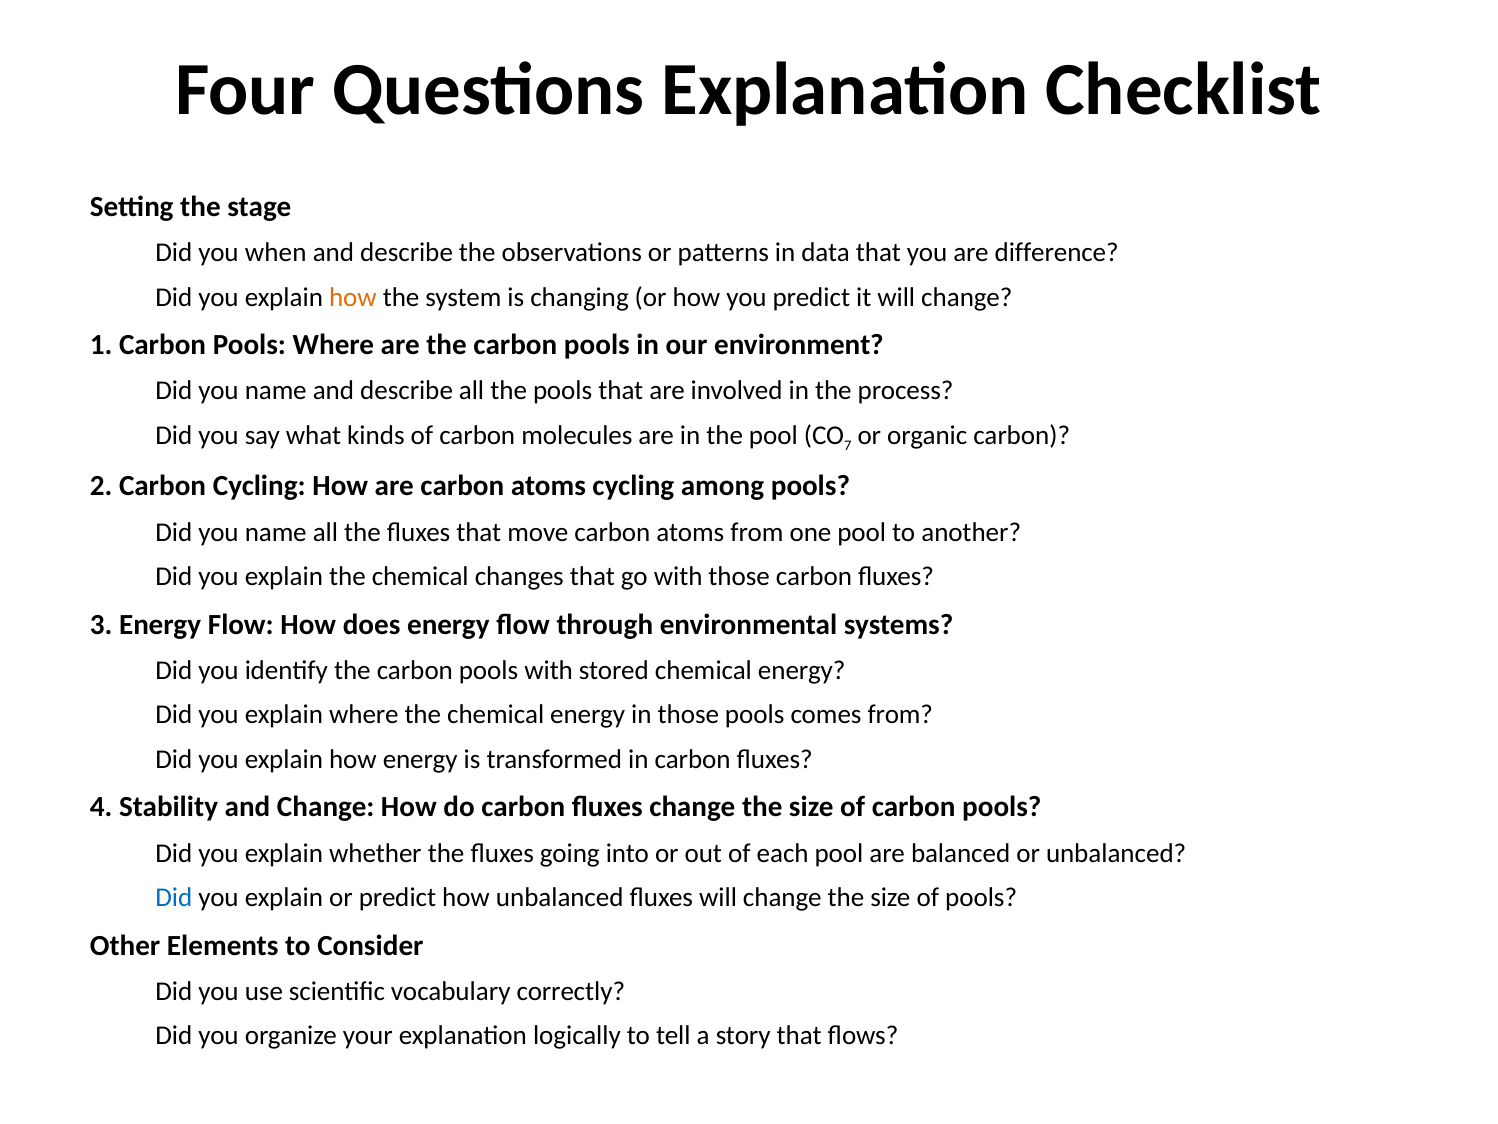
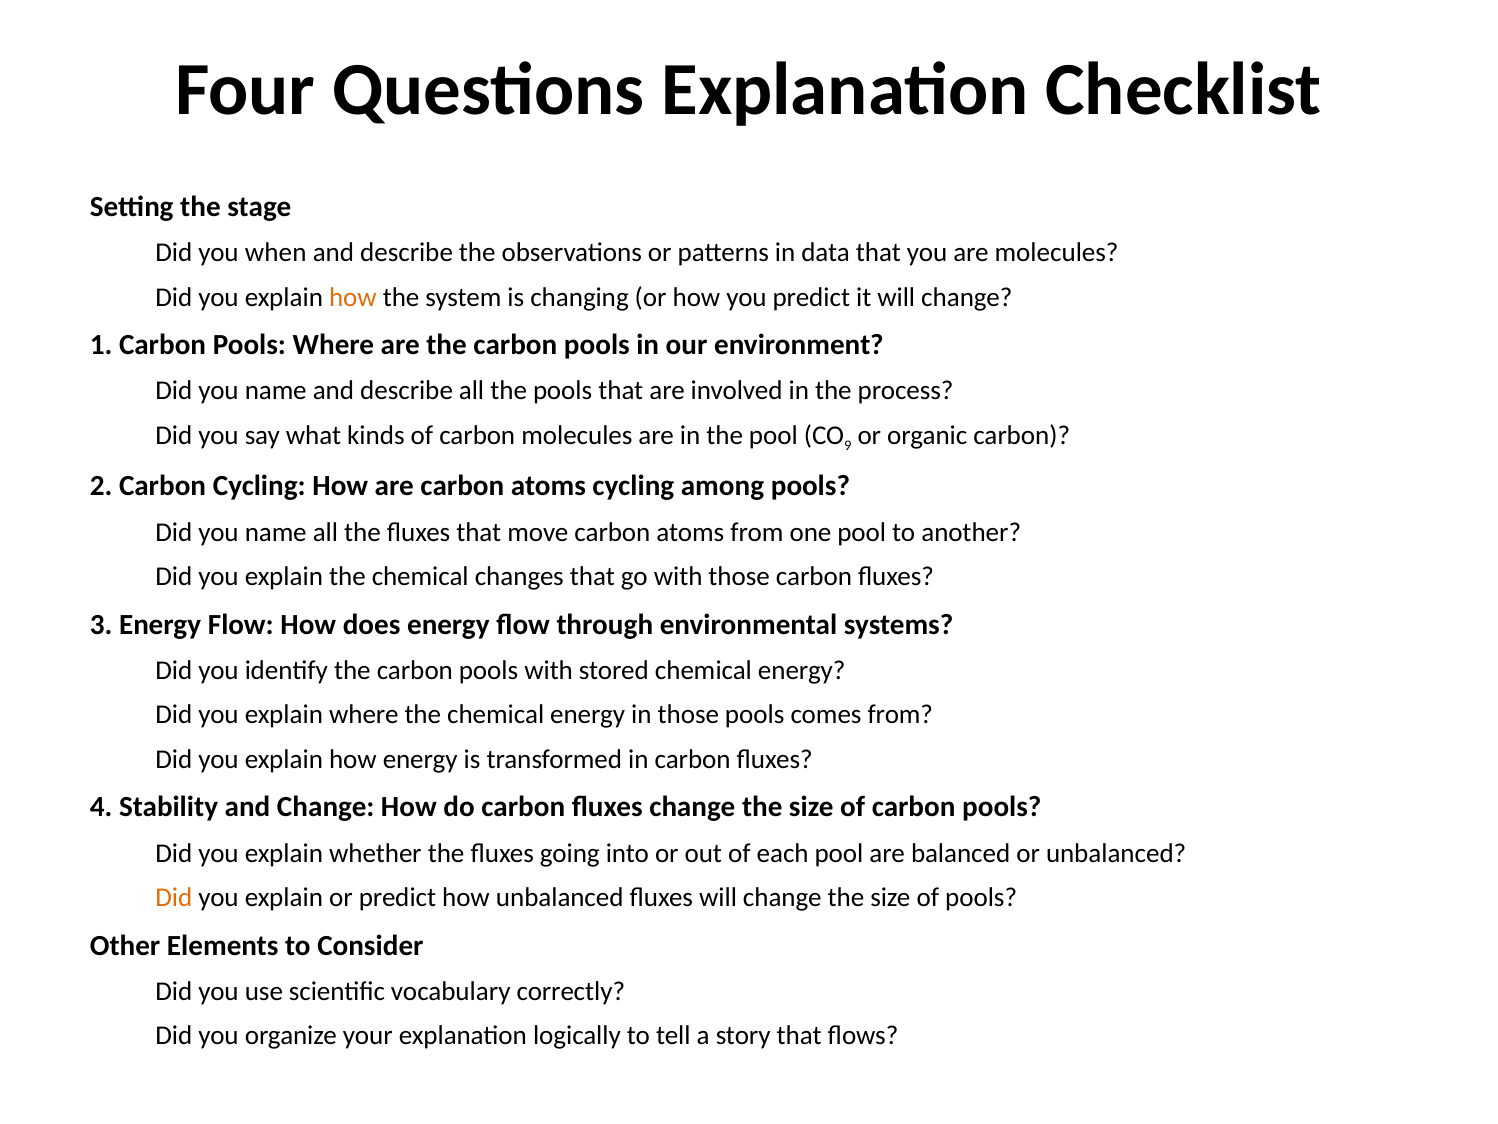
are difference: difference -> molecules
7: 7 -> 9
Did at (174, 897) colour: blue -> orange
